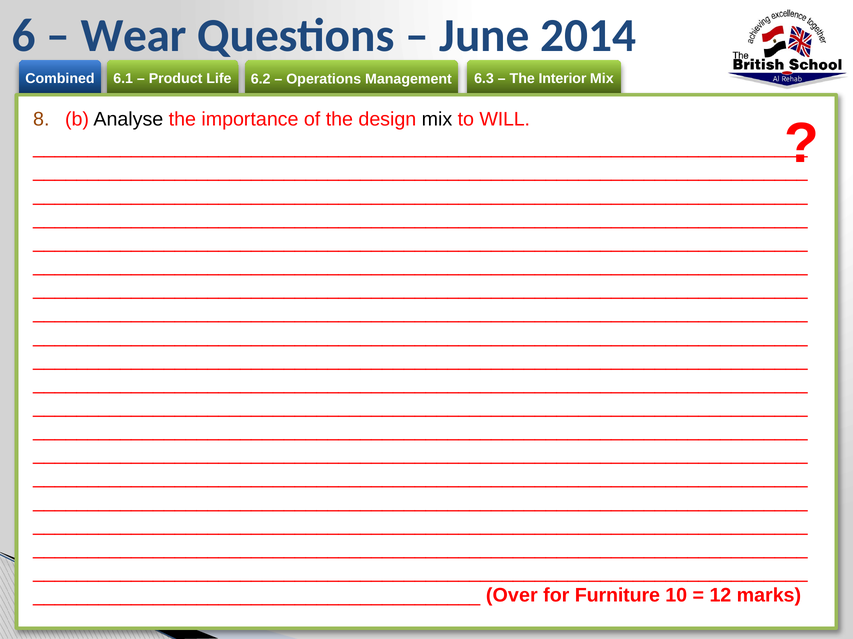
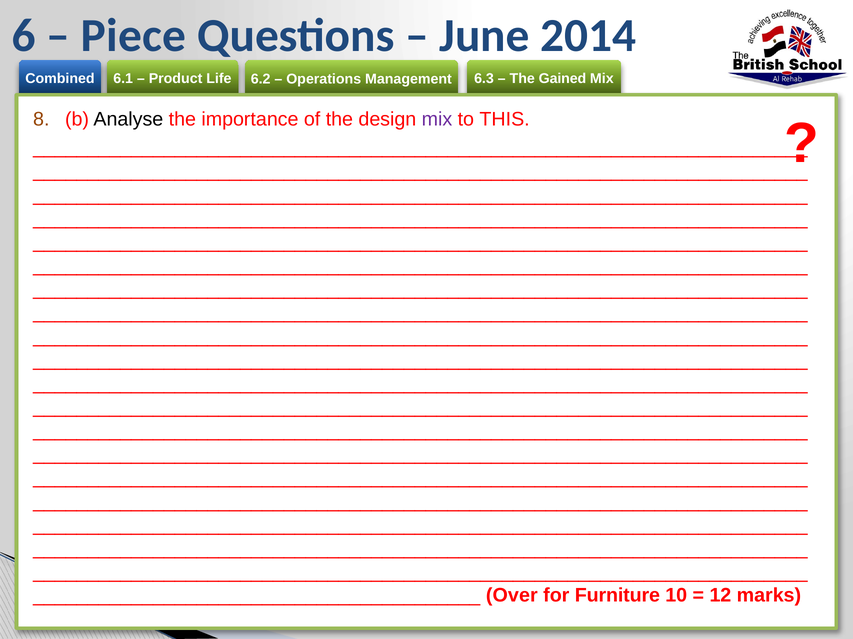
Wear: Wear -> Piece
Interior: Interior -> Gained
mix at (437, 119) colour: black -> purple
WILL: WILL -> THIS
